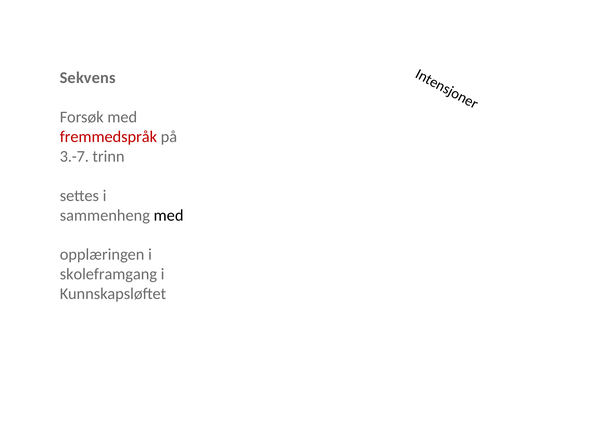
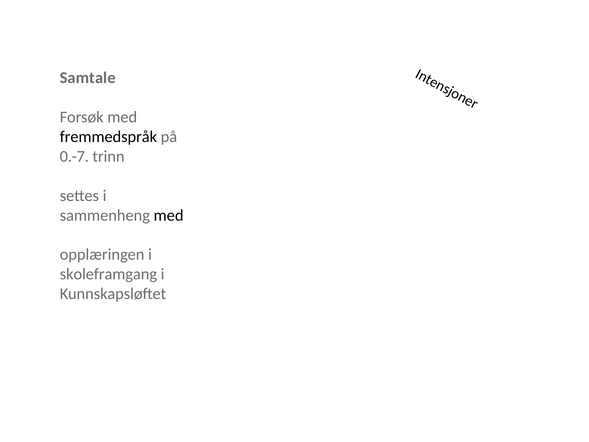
Sekvens: Sekvens -> Samtale
fremmedspråk colour: red -> black
3.-7: 3.-7 -> 0.-7
